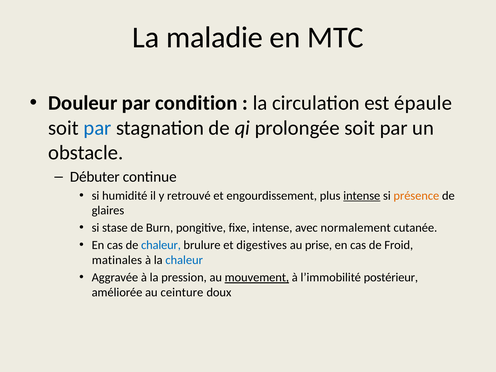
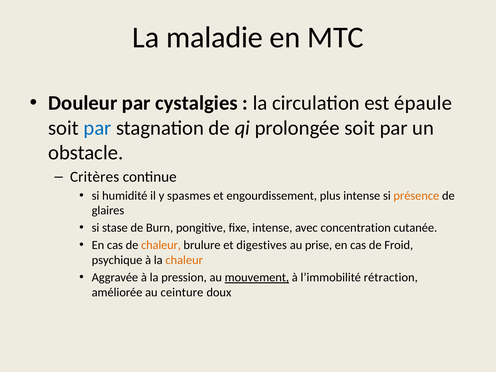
condition: condition -> cystalgies
Débuter: Débuter -> Critères
retrouvé: retrouvé -> spasmes
intense at (362, 196) underline: present -> none
normalement: normalement -> concentration
chaleur at (161, 245) colour: blue -> orange
matinales: matinales -> psychique
chaleur at (184, 260) colour: blue -> orange
postérieur: postérieur -> rétraction
